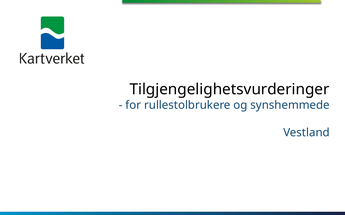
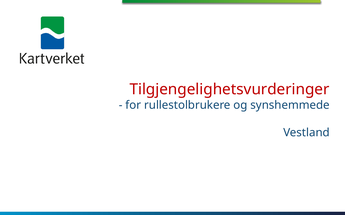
Tilgjengelighetsvurderinger colour: black -> red
